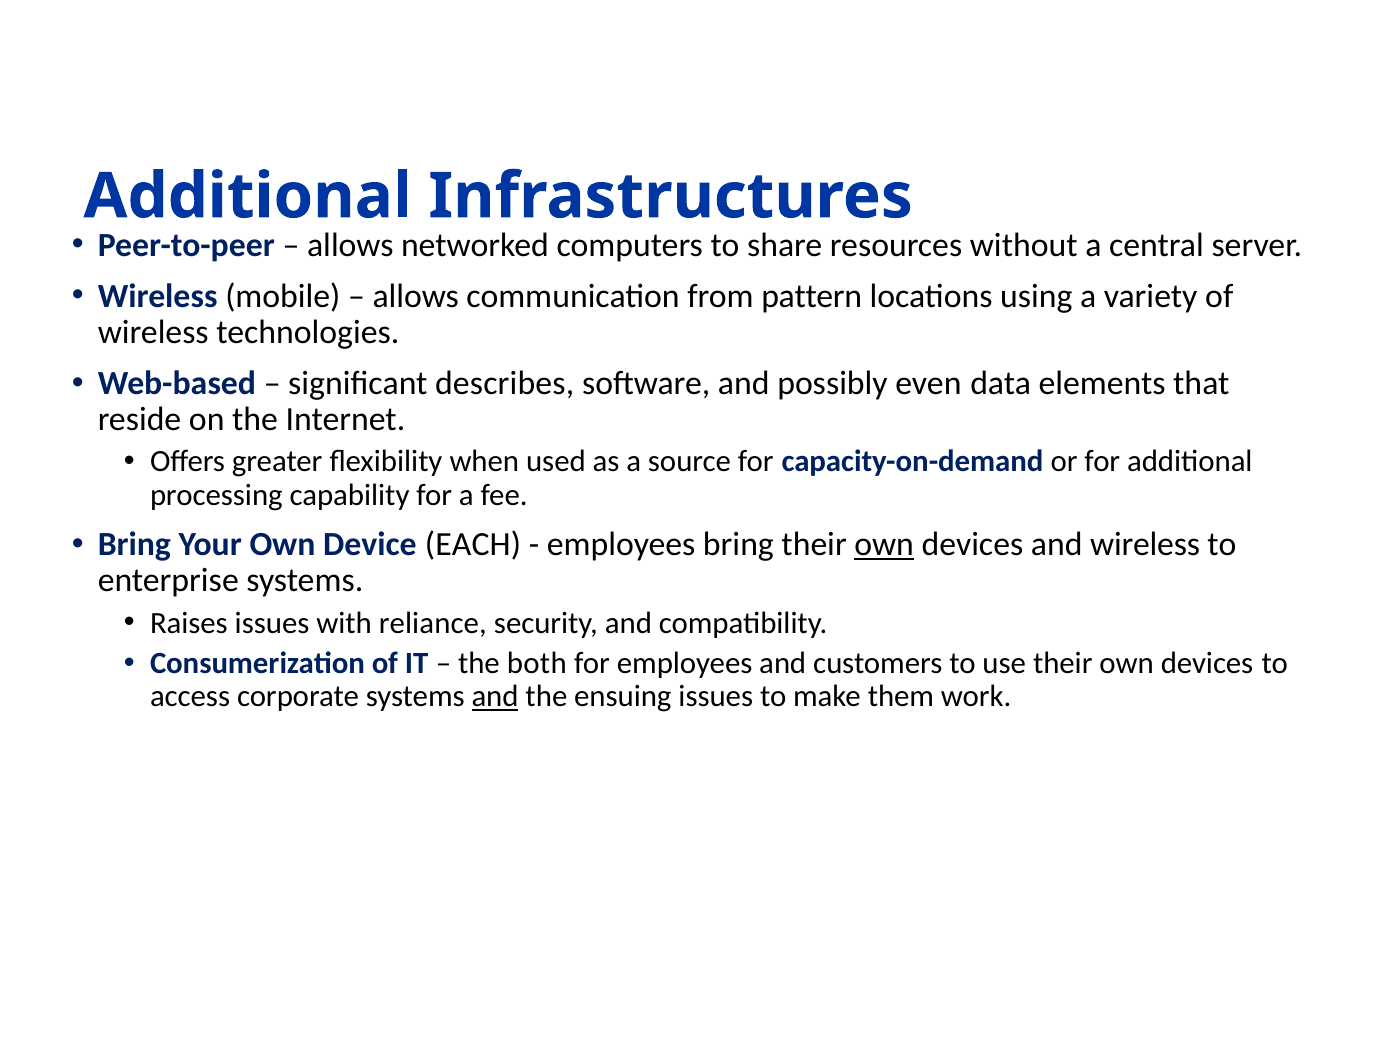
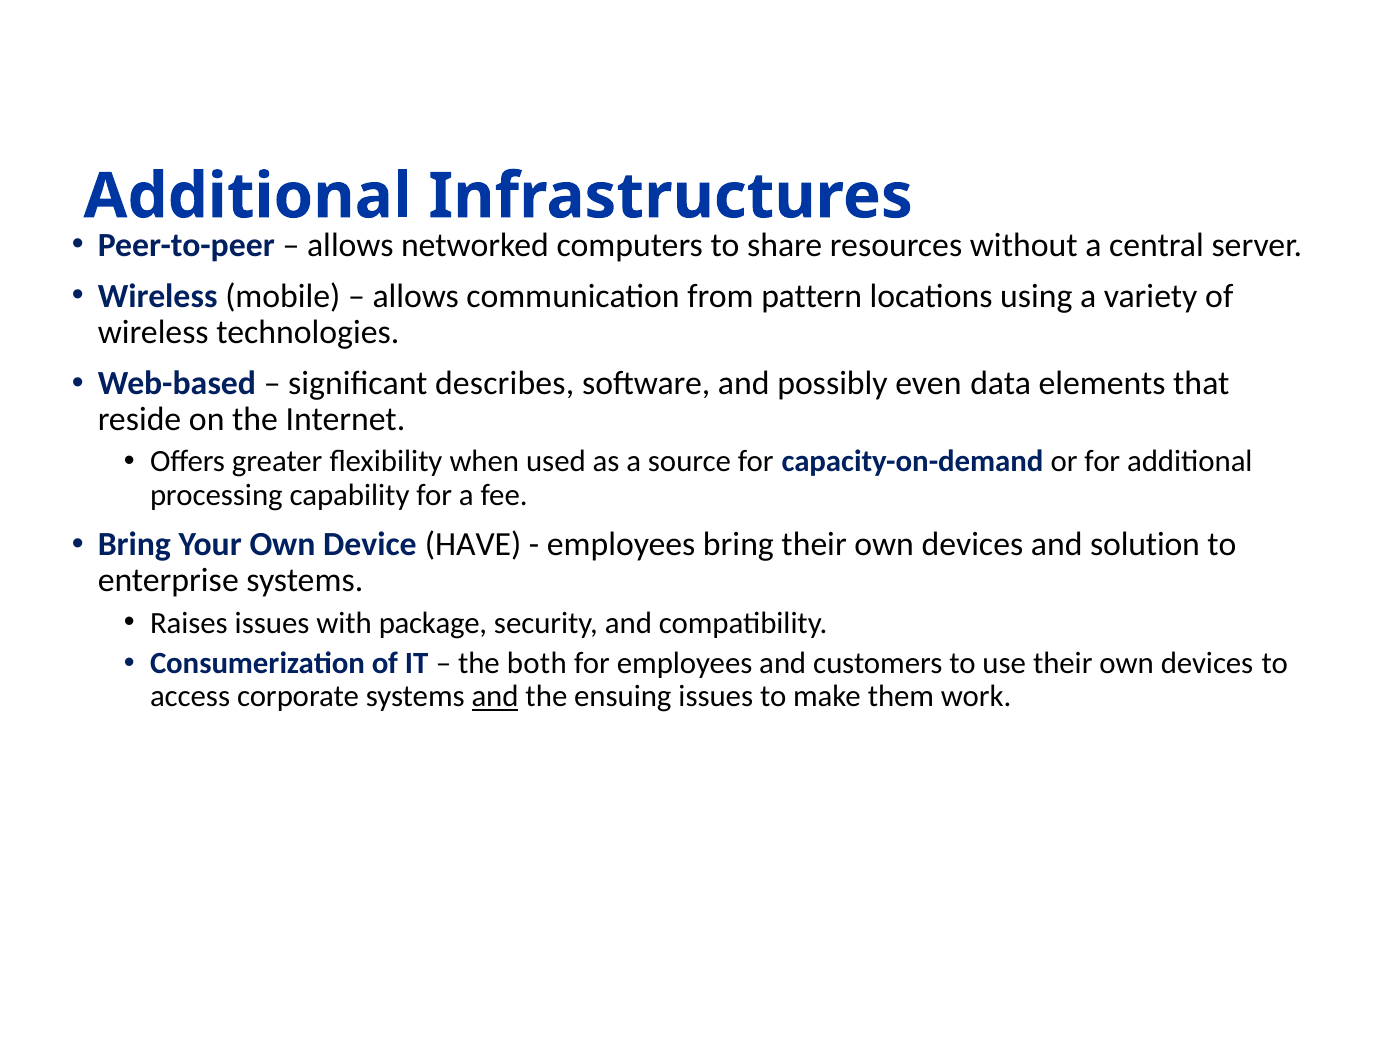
EACH: EACH -> HAVE
own at (884, 545) underline: present -> none
and wireless: wireless -> solution
reliance: reliance -> package
